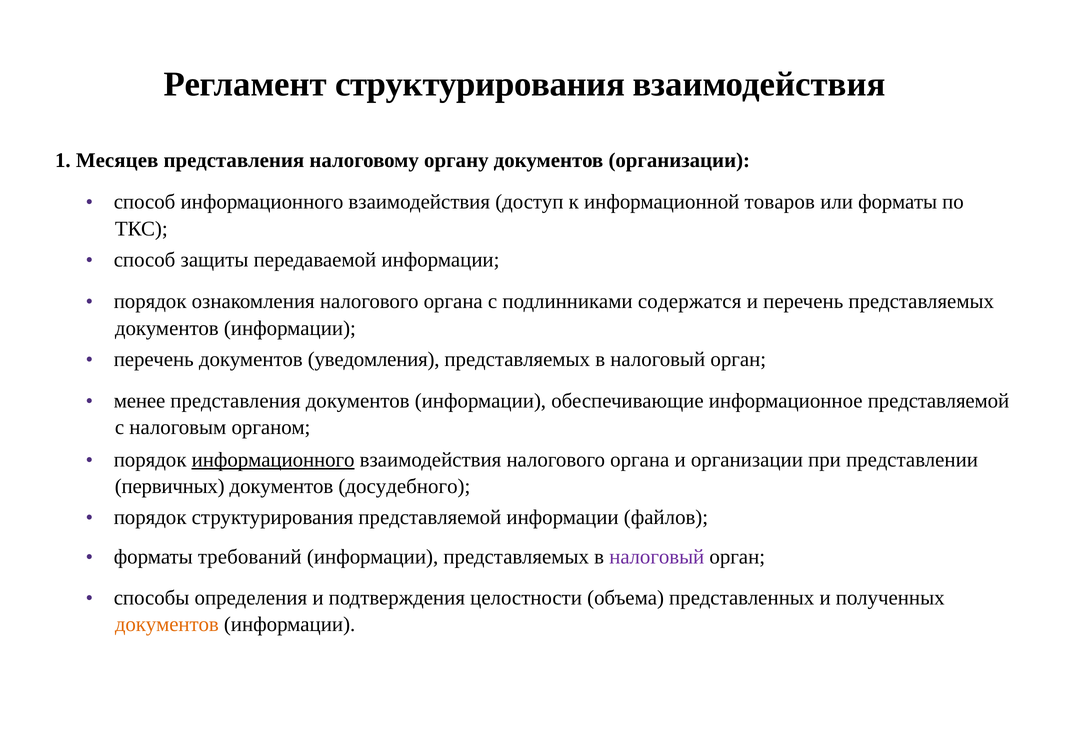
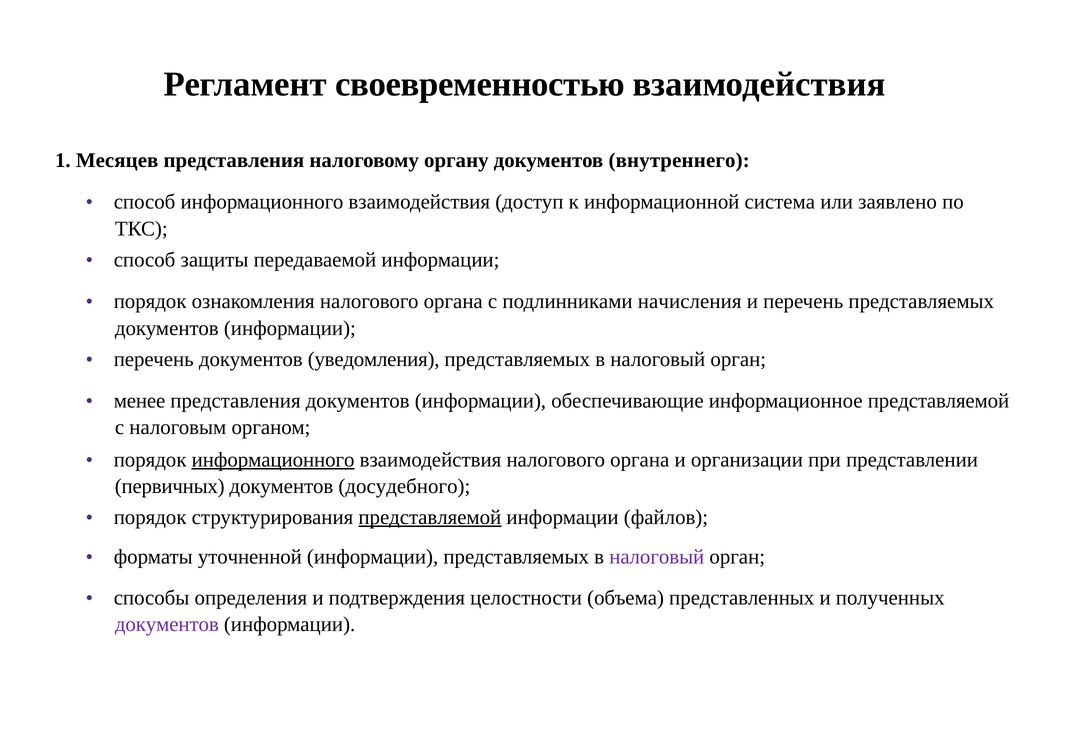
Регламент структурирования: структурирования -> своевременностью
документов организации: организации -> внутреннего
товаров: товаров -> система
или форматы: форматы -> заявлено
содержатся: содержатся -> начисления
представляемой at (430, 517) underline: none -> present
требований: требований -> уточненной
документов at (167, 624) colour: orange -> purple
